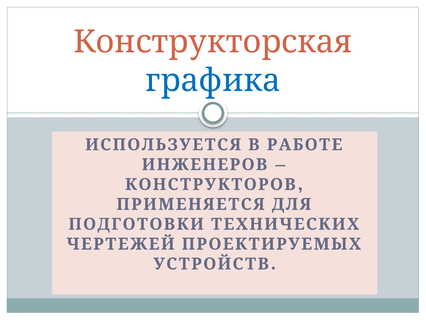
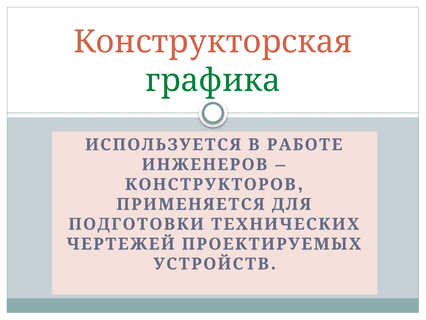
графика colour: blue -> green
